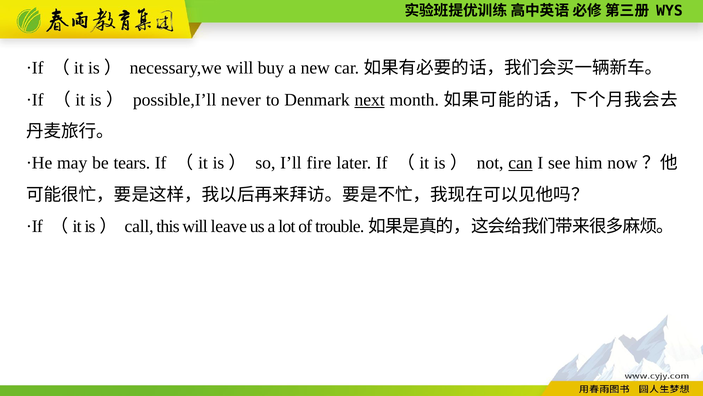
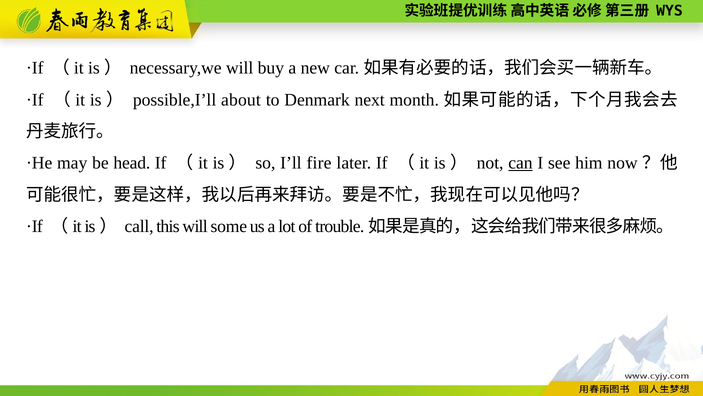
never: never -> about
next underline: present -> none
tears: tears -> head
leave: leave -> some
